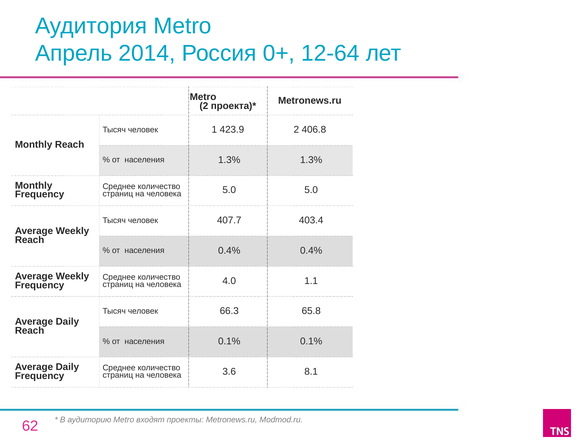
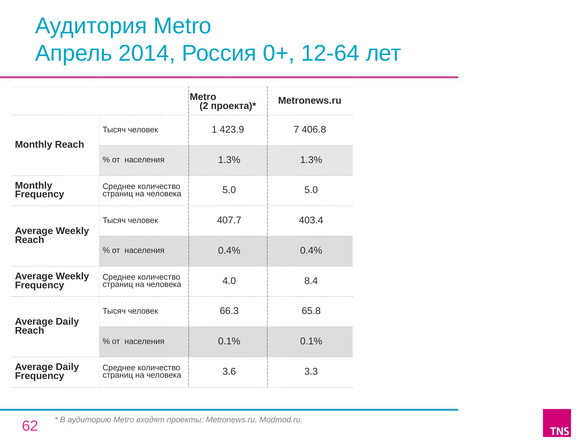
423.9 2: 2 -> 7
1.1: 1.1 -> 8.4
8.1: 8.1 -> 3.3
